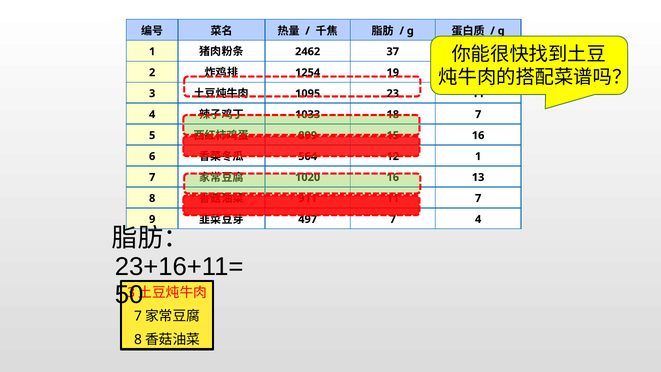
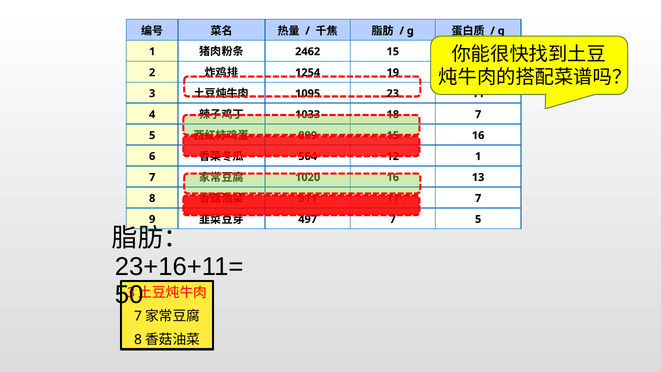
2462 37: 37 -> 15
497 7 4: 4 -> 5
